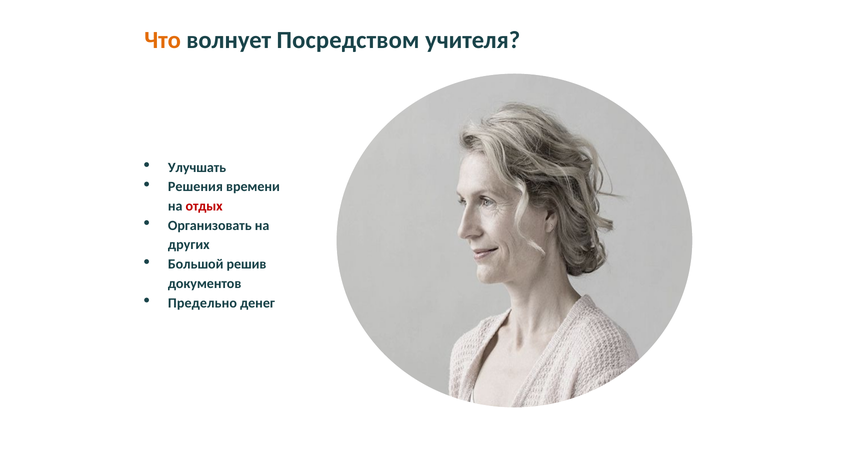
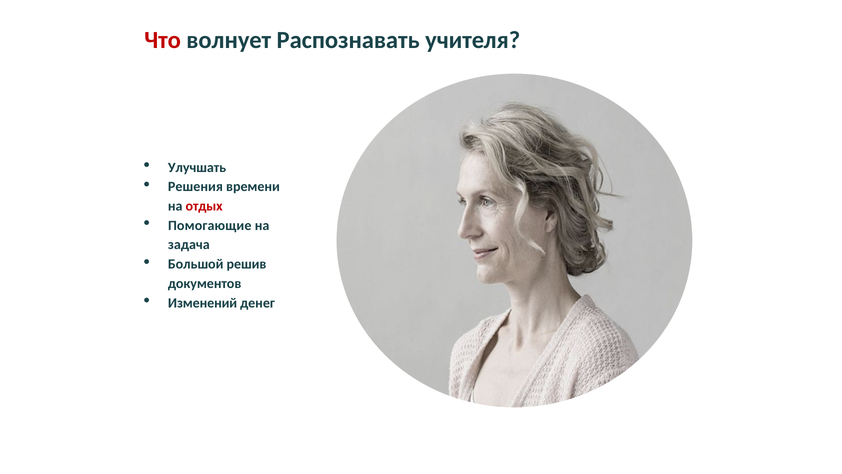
Что colour: orange -> red
Посредством: Посредством -> Распознавать
Организовать: Организовать -> Помогающие
других: других -> задача
Предельно: Предельно -> Изменений
